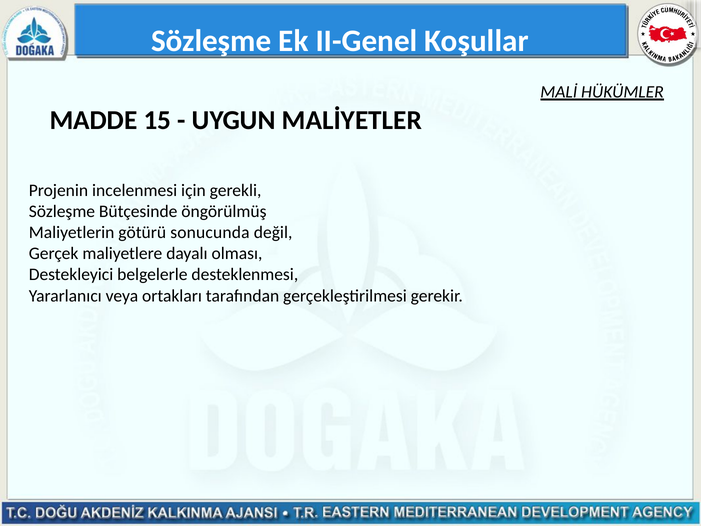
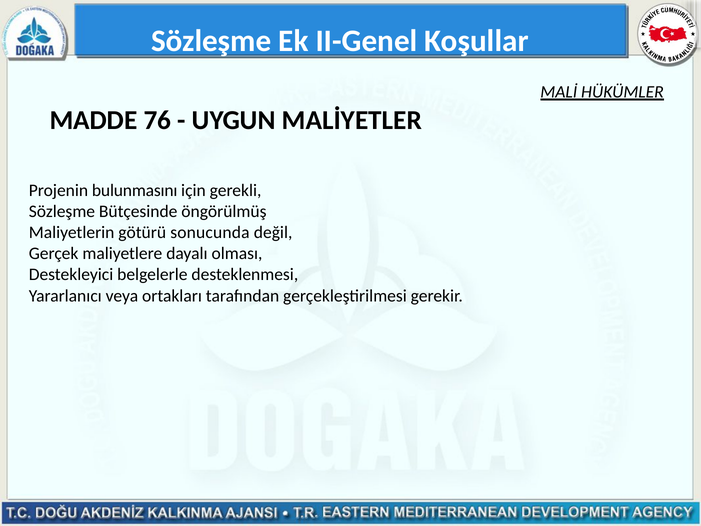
15: 15 -> 76
incelenmesi: incelenmesi -> bulunmasını
